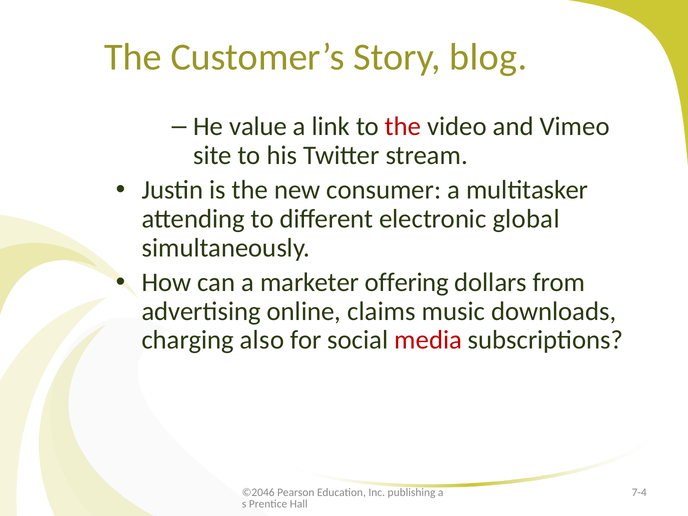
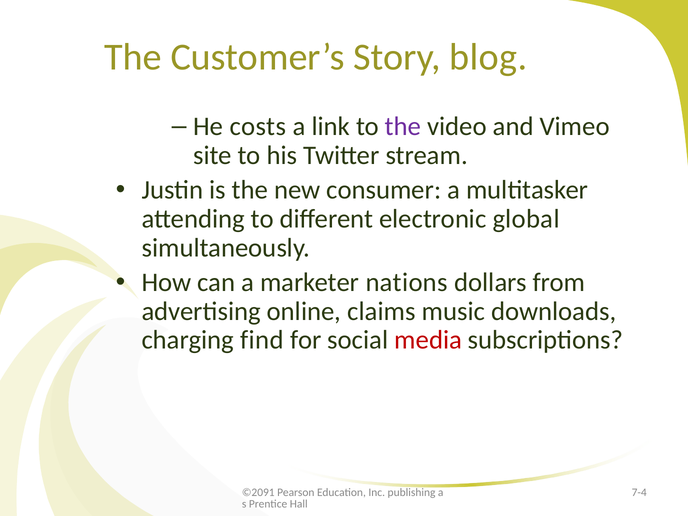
value: value -> costs
the at (403, 127) colour: red -> purple
offering: offering -> nations
also: also -> find
©2046: ©2046 -> ©2091
